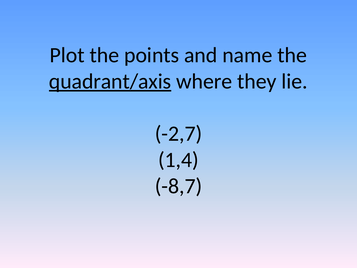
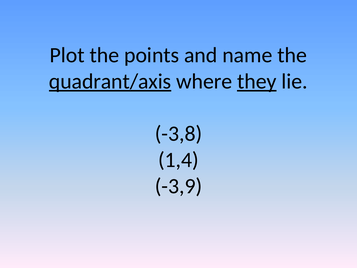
they underline: none -> present
-2,7: -2,7 -> -3,8
-8,7: -8,7 -> -3,9
